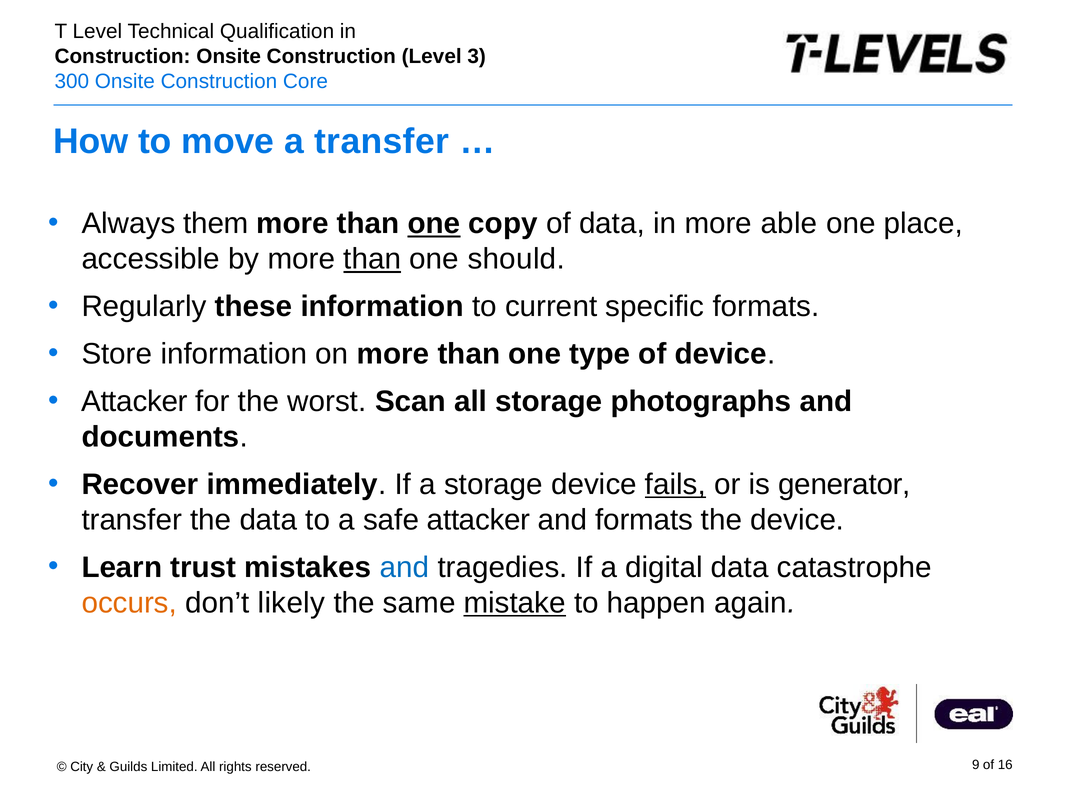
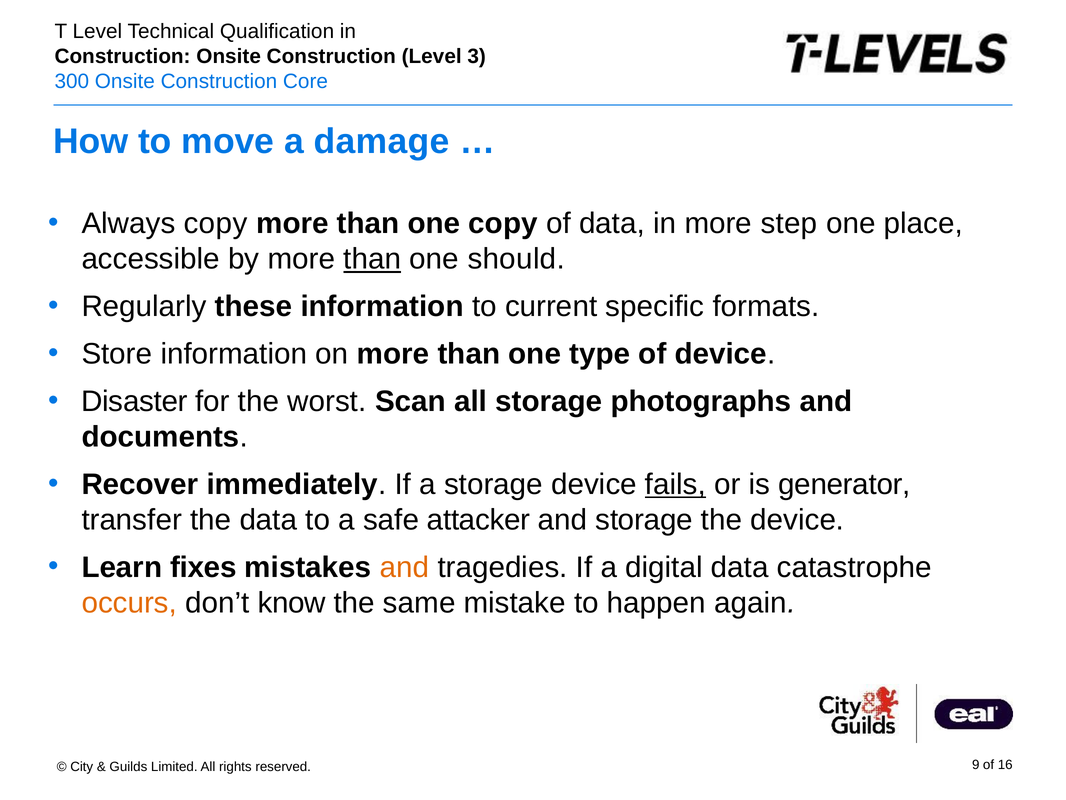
a transfer: transfer -> damage
Always them: them -> copy
one at (434, 223) underline: present -> none
able: able -> step
Attacker at (134, 401): Attacker -> Disaster
and formats: formats -> storage
trust: trust -> fixes
and at (405, 567) colour: blue -> orange
likely: likely -> know
mistake underline: present -> none
